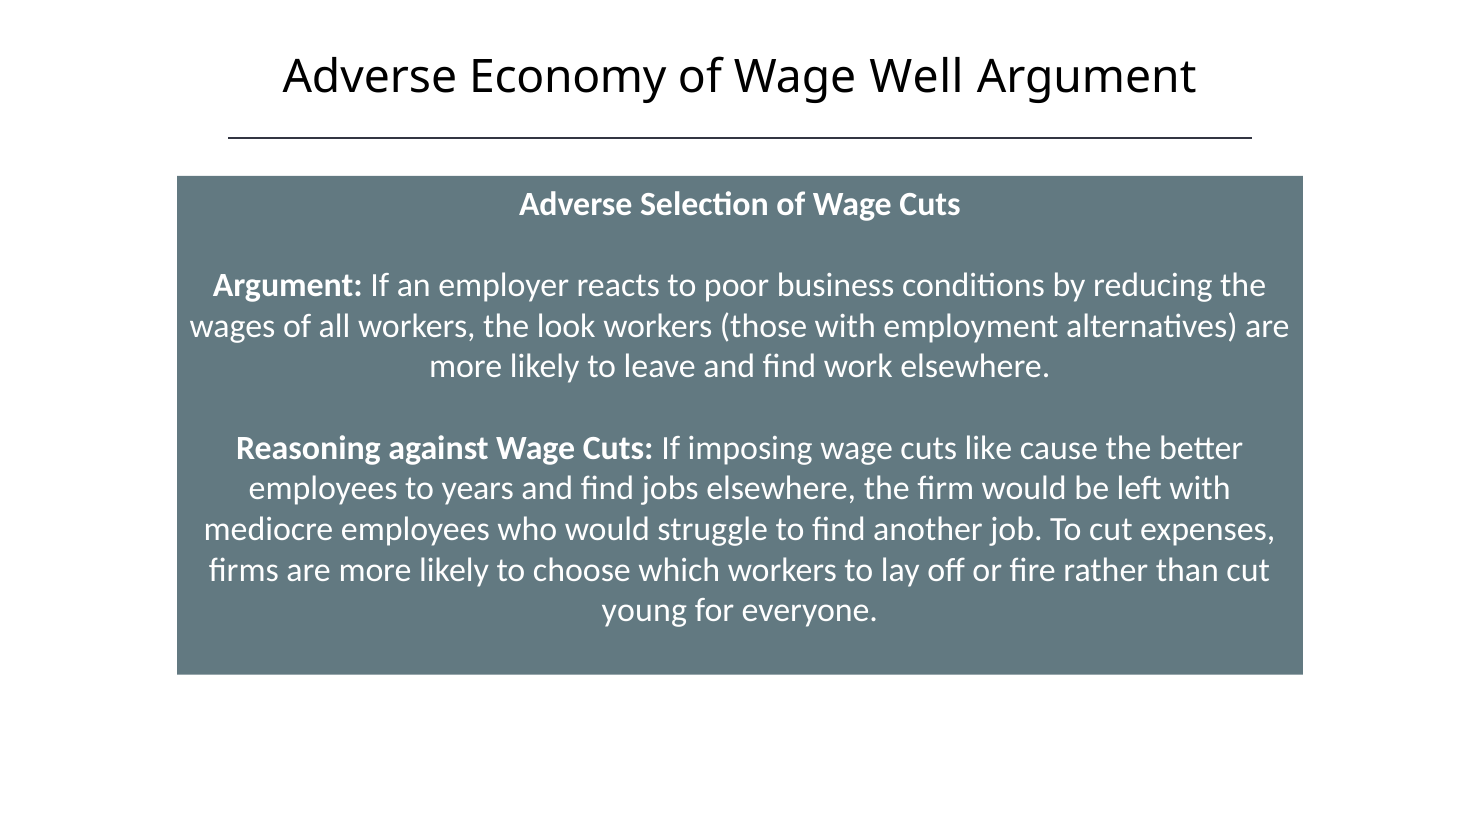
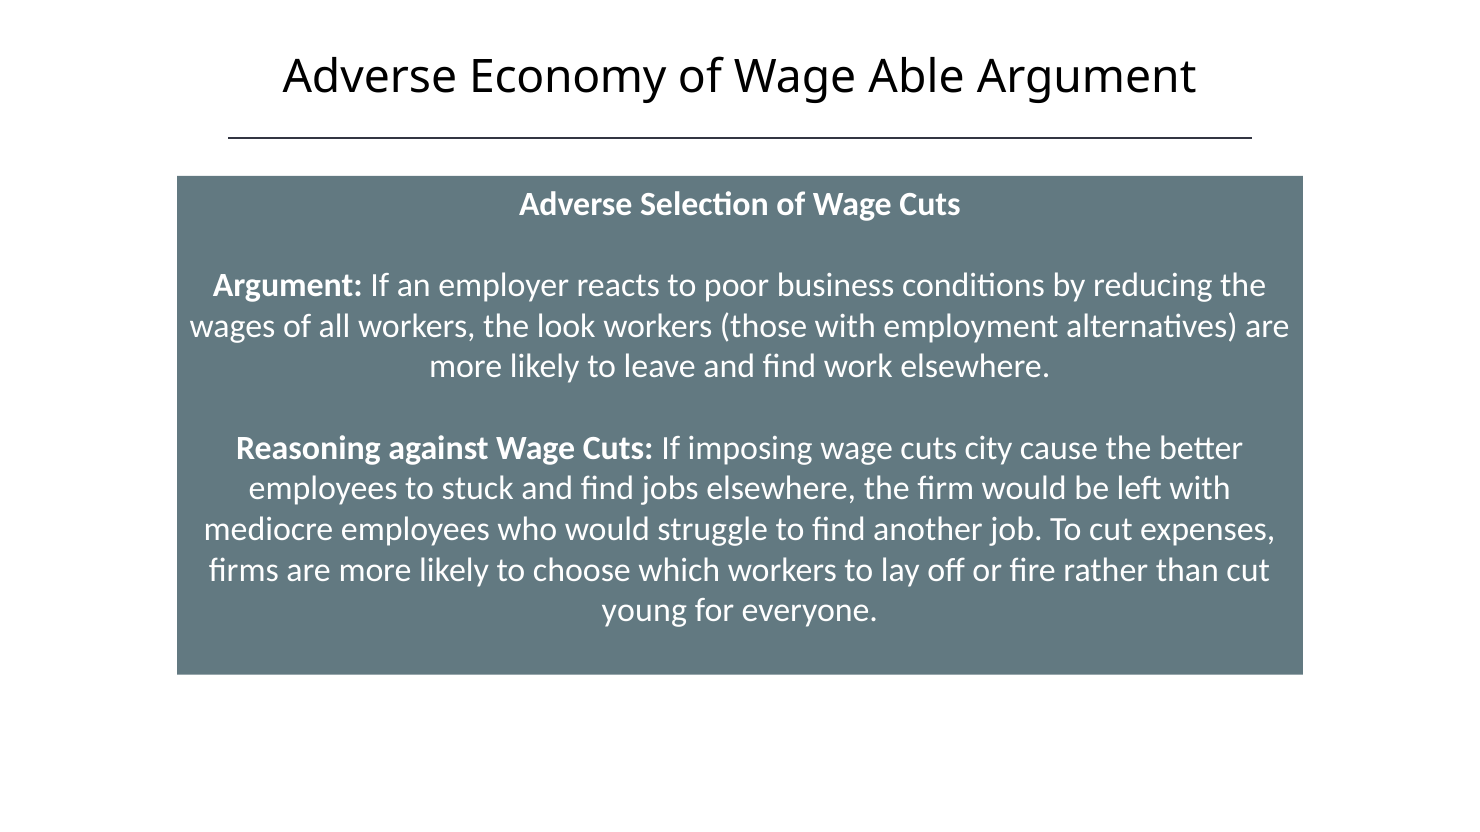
Well: Well -> Able
like: like -> city
years: years -> stuck
